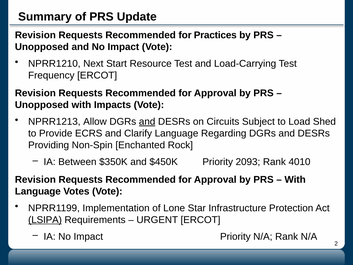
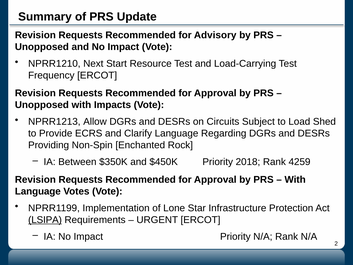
Practices: Practices -> Advisory
and at (147, 122) underline: present -> none
2093: 2093 -> 2018
4010: 4010 -> 4259
